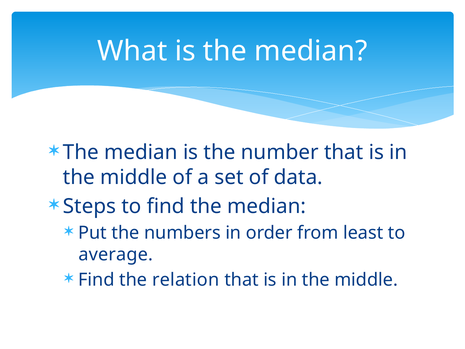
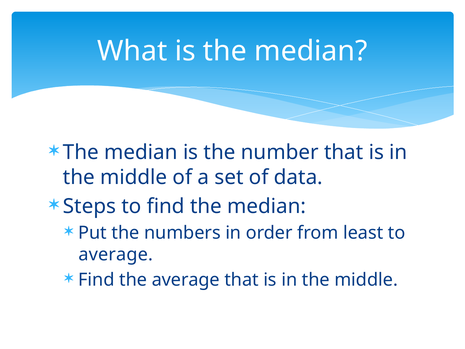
the relation: relation -> average
